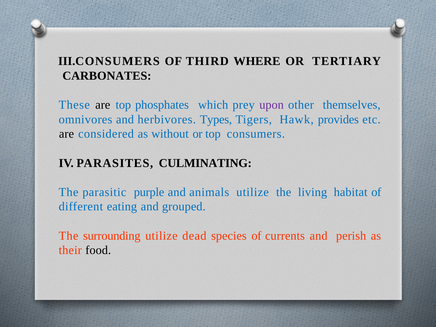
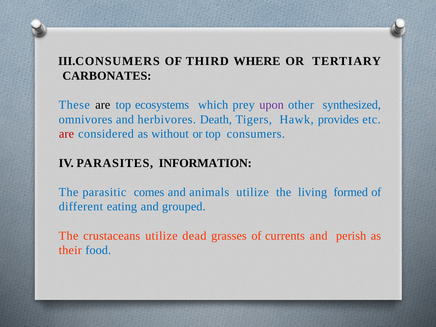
phosphates: phosphates -> ecosystems
themselves: themselves -> synthesized
Types: Types -> Death
are at (66, 134) colour: black -> red
CULMINATING: CULMINATING -> INFORMATION
purple: purple -> comes
habitat: habitat -> formed
surrounding: surrounding -> crustaceans
species: species -> grasses
food colour: black -> blue
